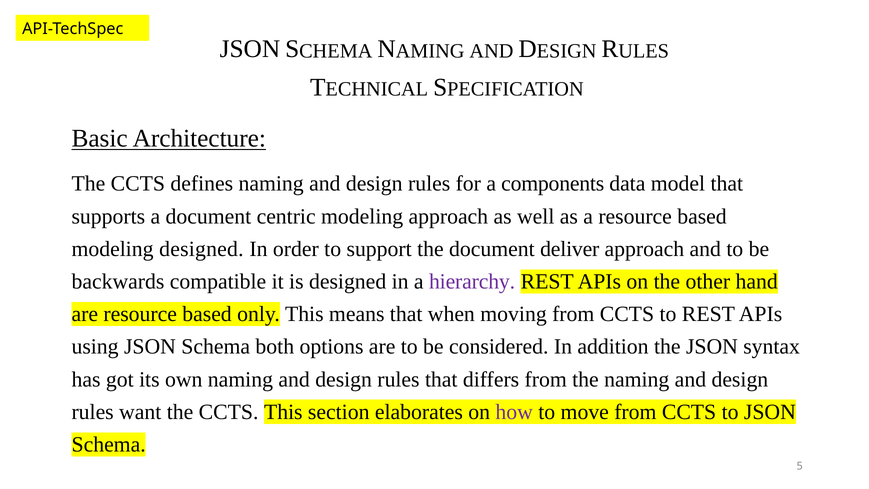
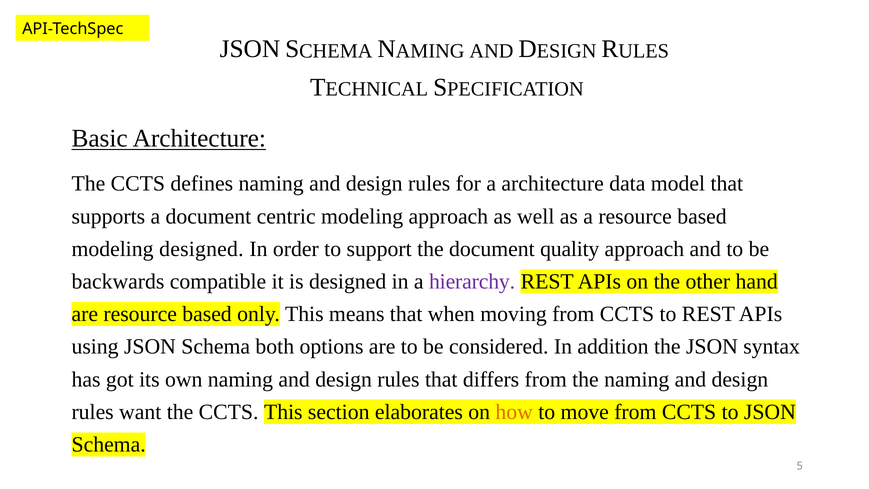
a components: components -> architecture
deliver: deliver -> quality
how colour: purple -> orange
